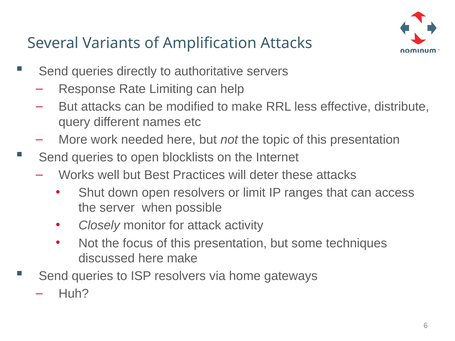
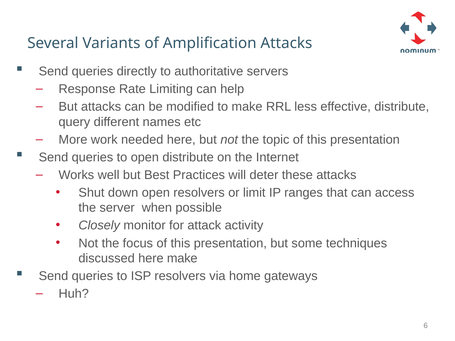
open blocklists: blocklists -> distribute
